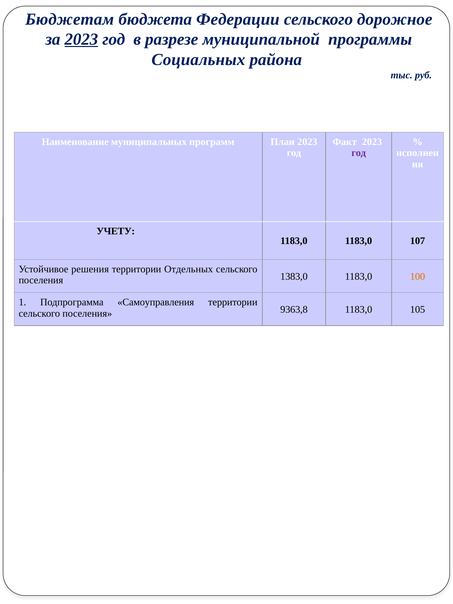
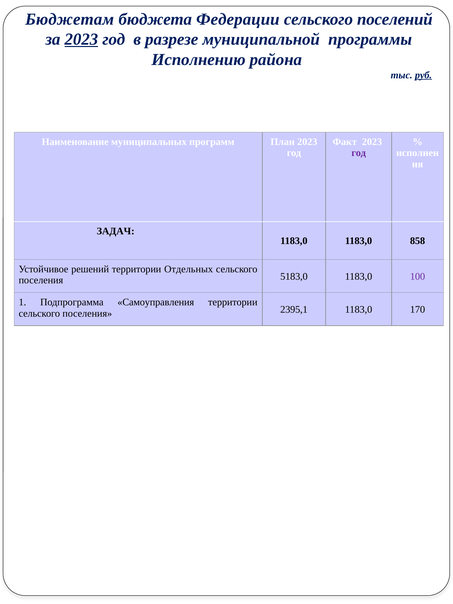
дорожное: дорожное -> поселений
Социальных: Социальных -> Исполнению
руб underline: none -> present
УЧЕТУ: УЧЕТУ -> ЗАДАЧ
107: 107 -> 858
решения: решения -> решений
1383,0: 1383,0 -> 5183,0
100 colour: orange -> purple
9363,8: 9363,8 -> 2395,1
105: 105 -> 170
